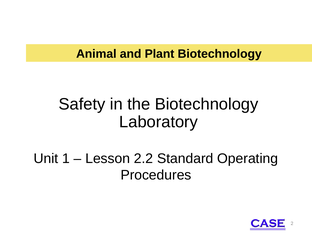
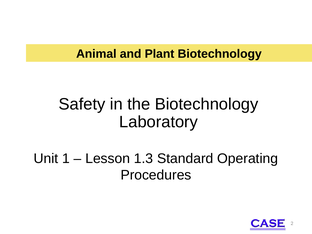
2.2: 2.2 -> 1.3
